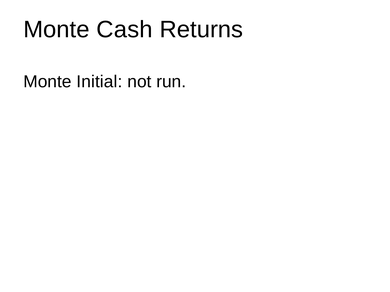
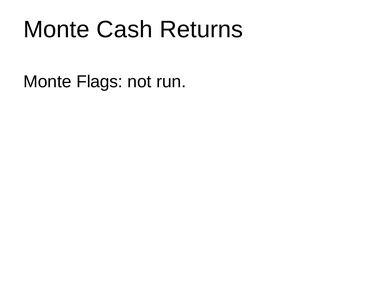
Initial: Initial -> Flags
